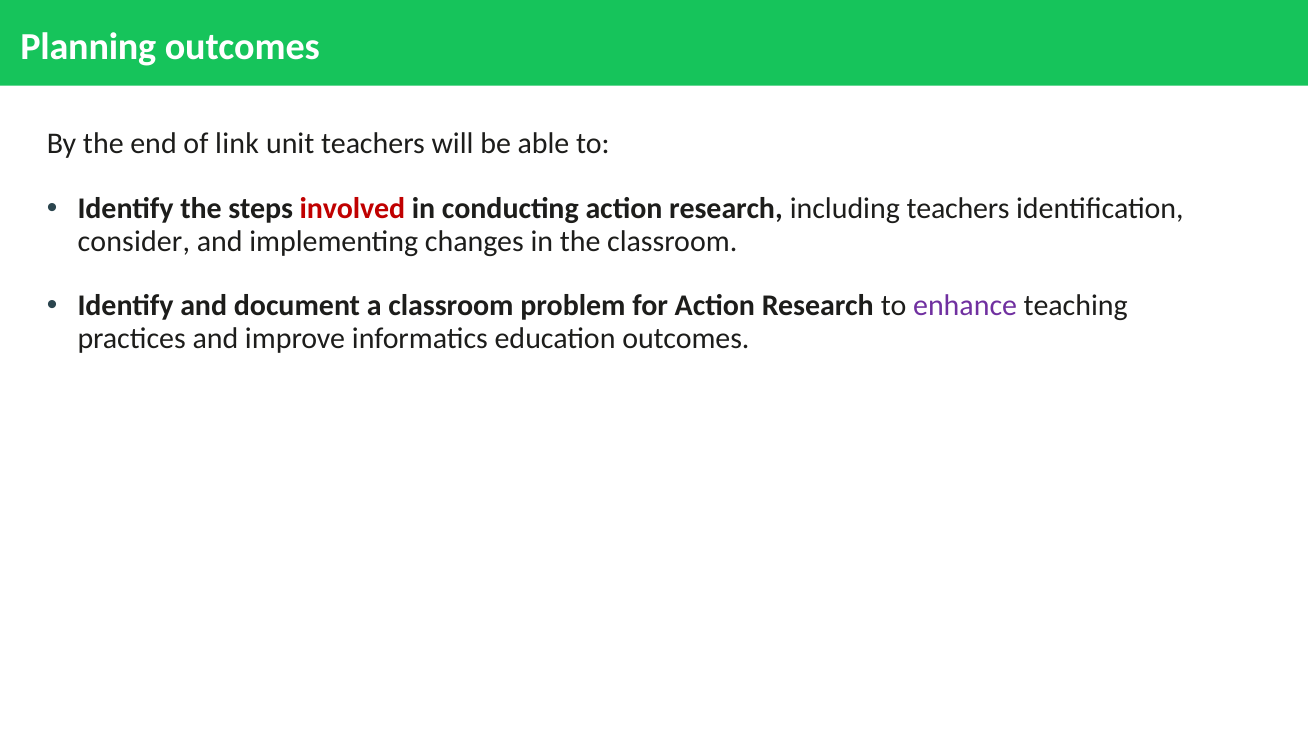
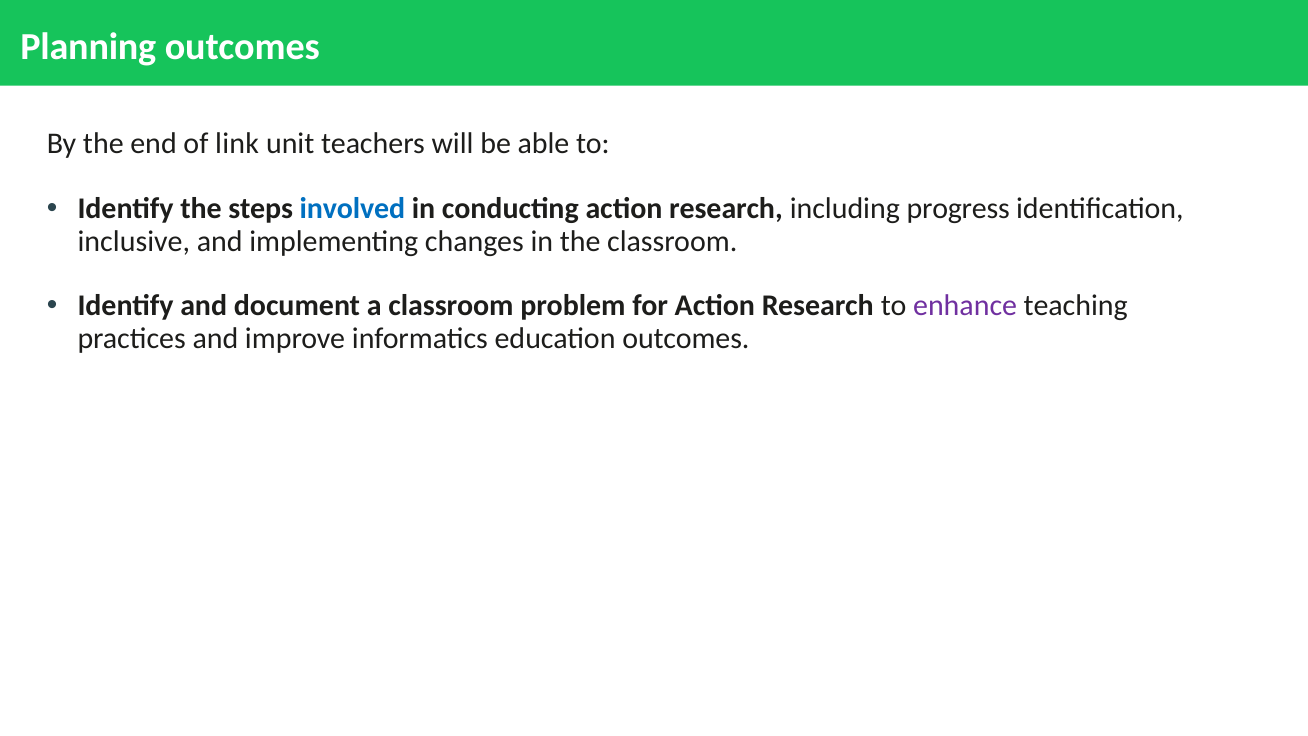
involved colour: red -> blue
including teachers: teachers -> progress
consider: consider -> inclusive
